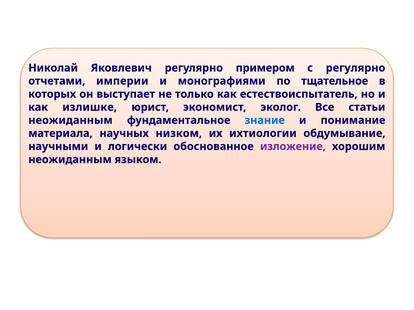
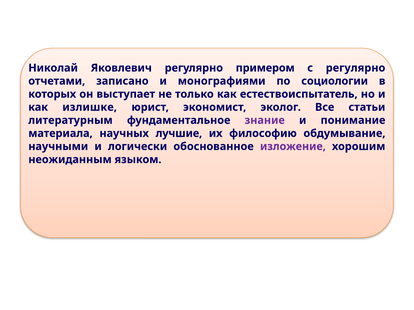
империи: империи -> записано
тщательное: тщательное -> социологии
неожиданным at (70, 120): неожиданным -> литературным
знание colour: blue -> purple
низком: низком -> лучшие
ихтиологии: ихтиологии -> философию
